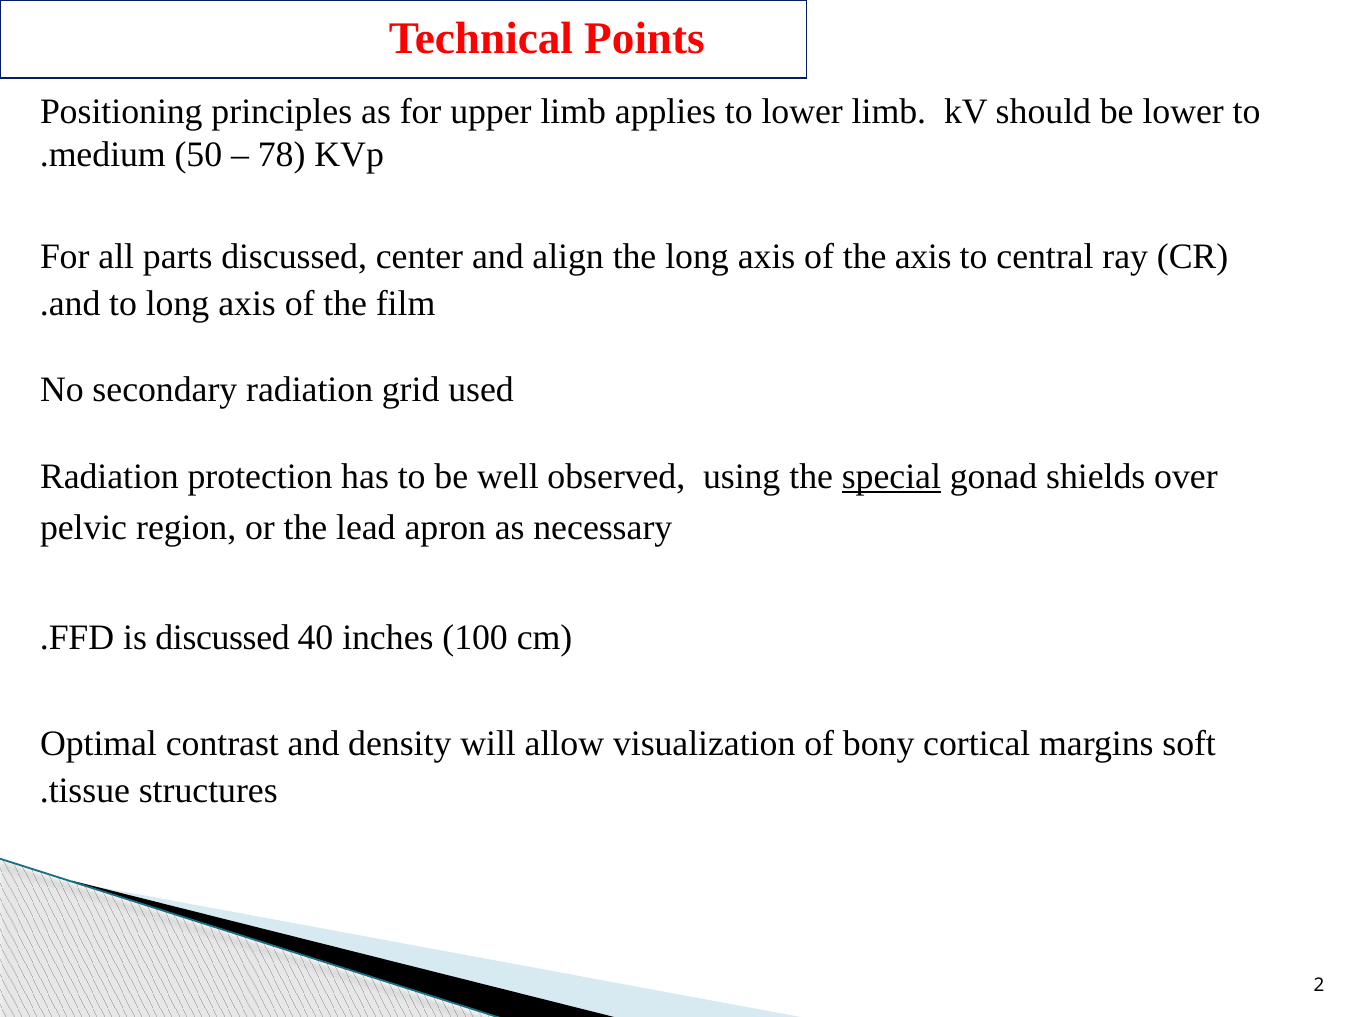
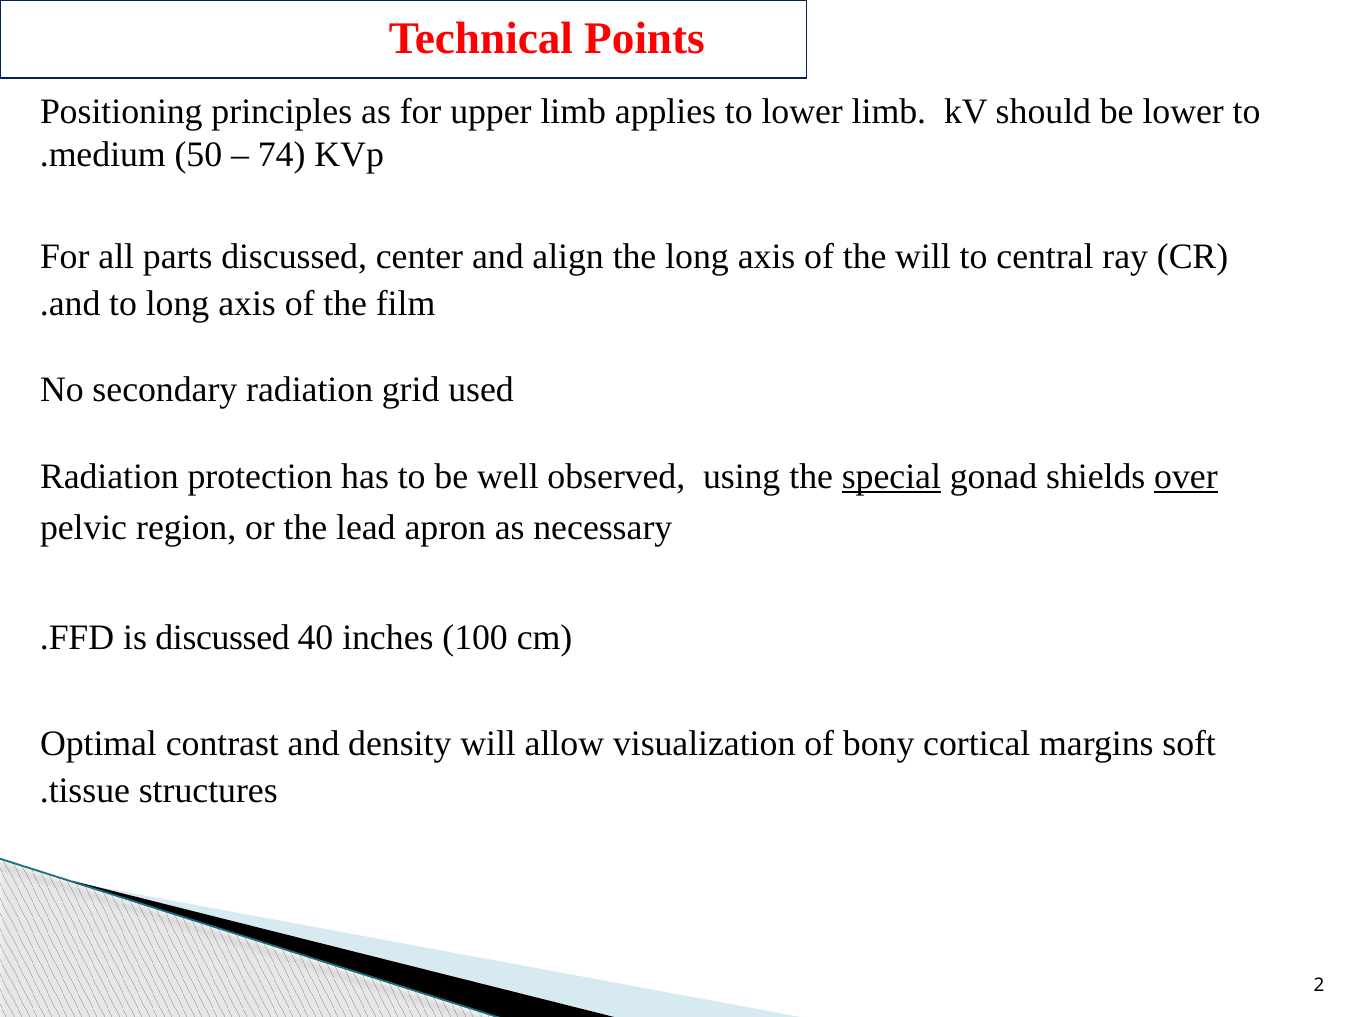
78: 78 -> 74
the axis: axis -> will
over underline: none -> present
